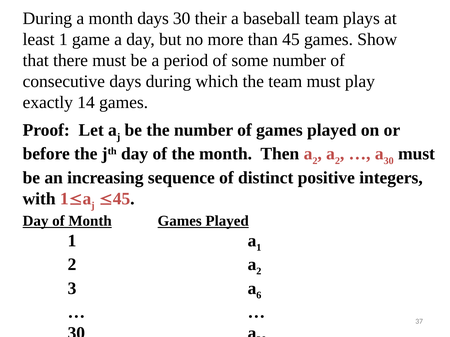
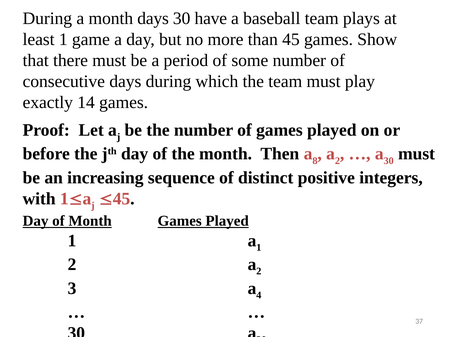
their: their -> have
Then a 2: 2 -> 8
6: 6 -> 4
